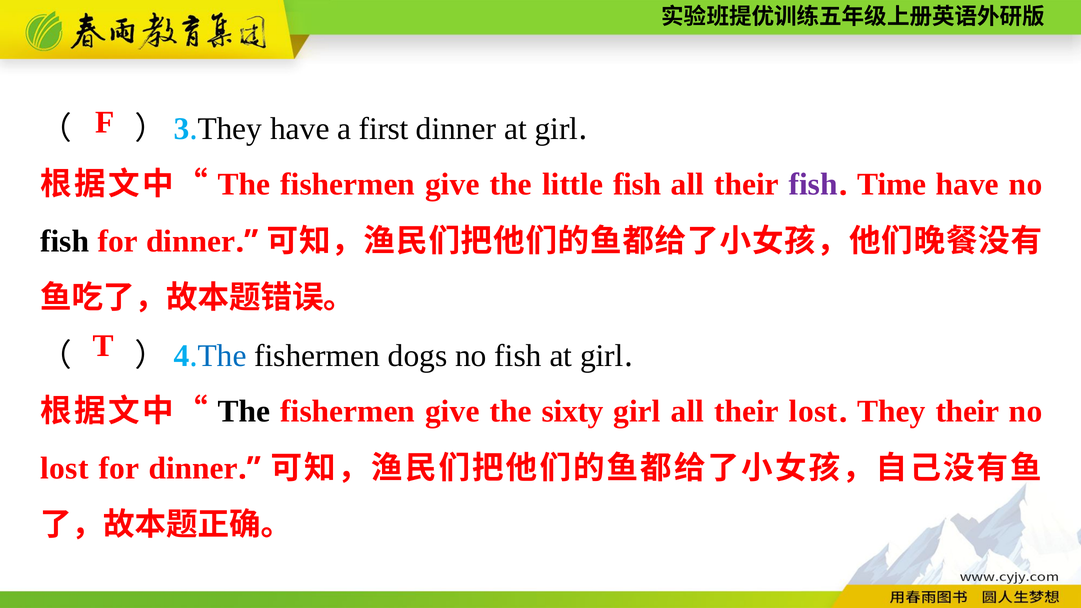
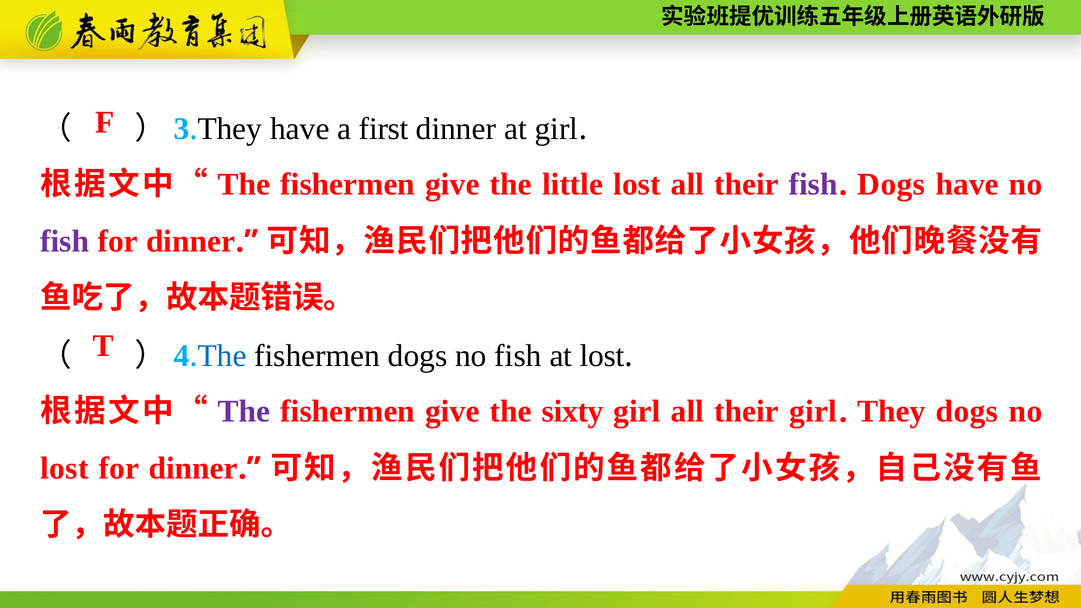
little fish: fish -> lost
Time at (892, 185): Time -> Dogs
fish at (65, 241) colour: black -> purple
fish at girl: girl -> lost
The at (244, 412) colour: black -> purple
their lost: lost -> girl
They their: their -> dogs
